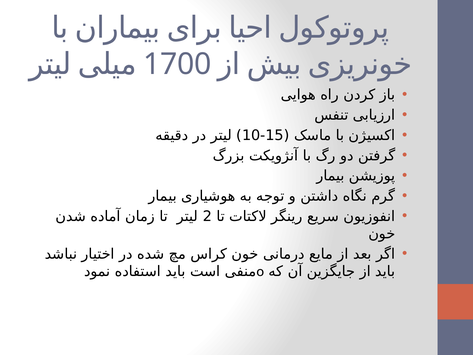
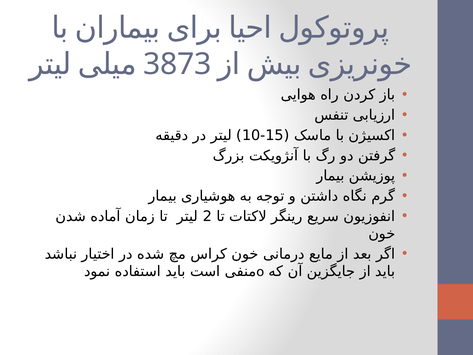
1700: 1700 -> 3873
